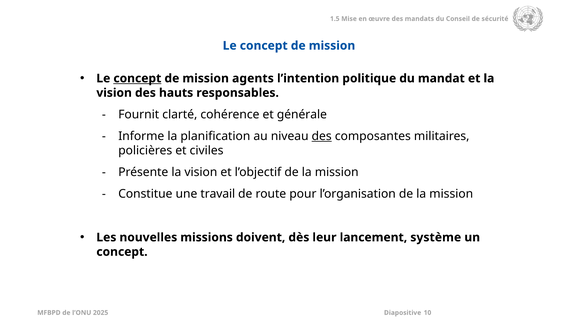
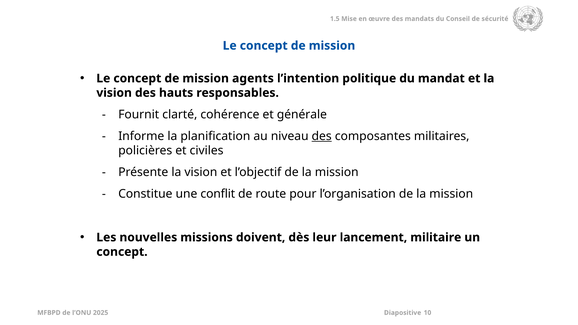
concept at (137, 78) underline: present -> none
travail: travail -> conflit
système: système -> militaire
